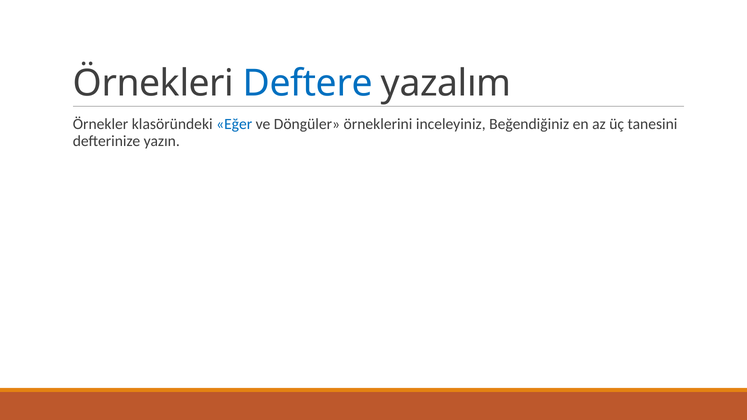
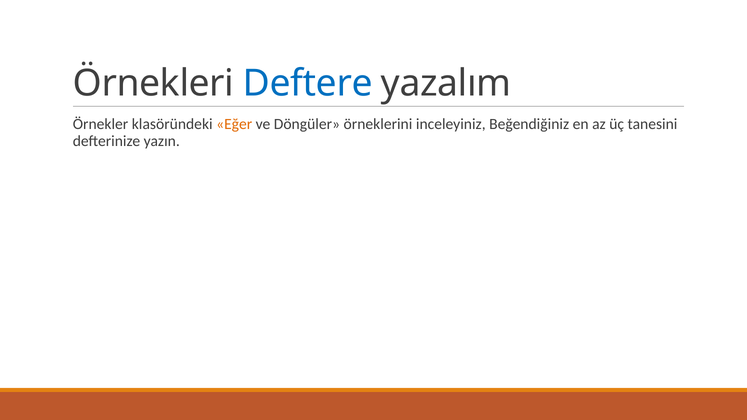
Eğer colour: blue -> orange
